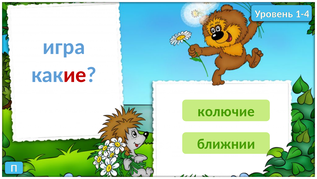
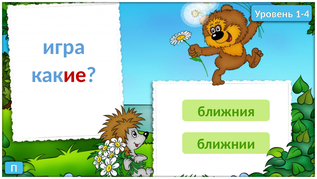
колючие: колючие -> ближния
